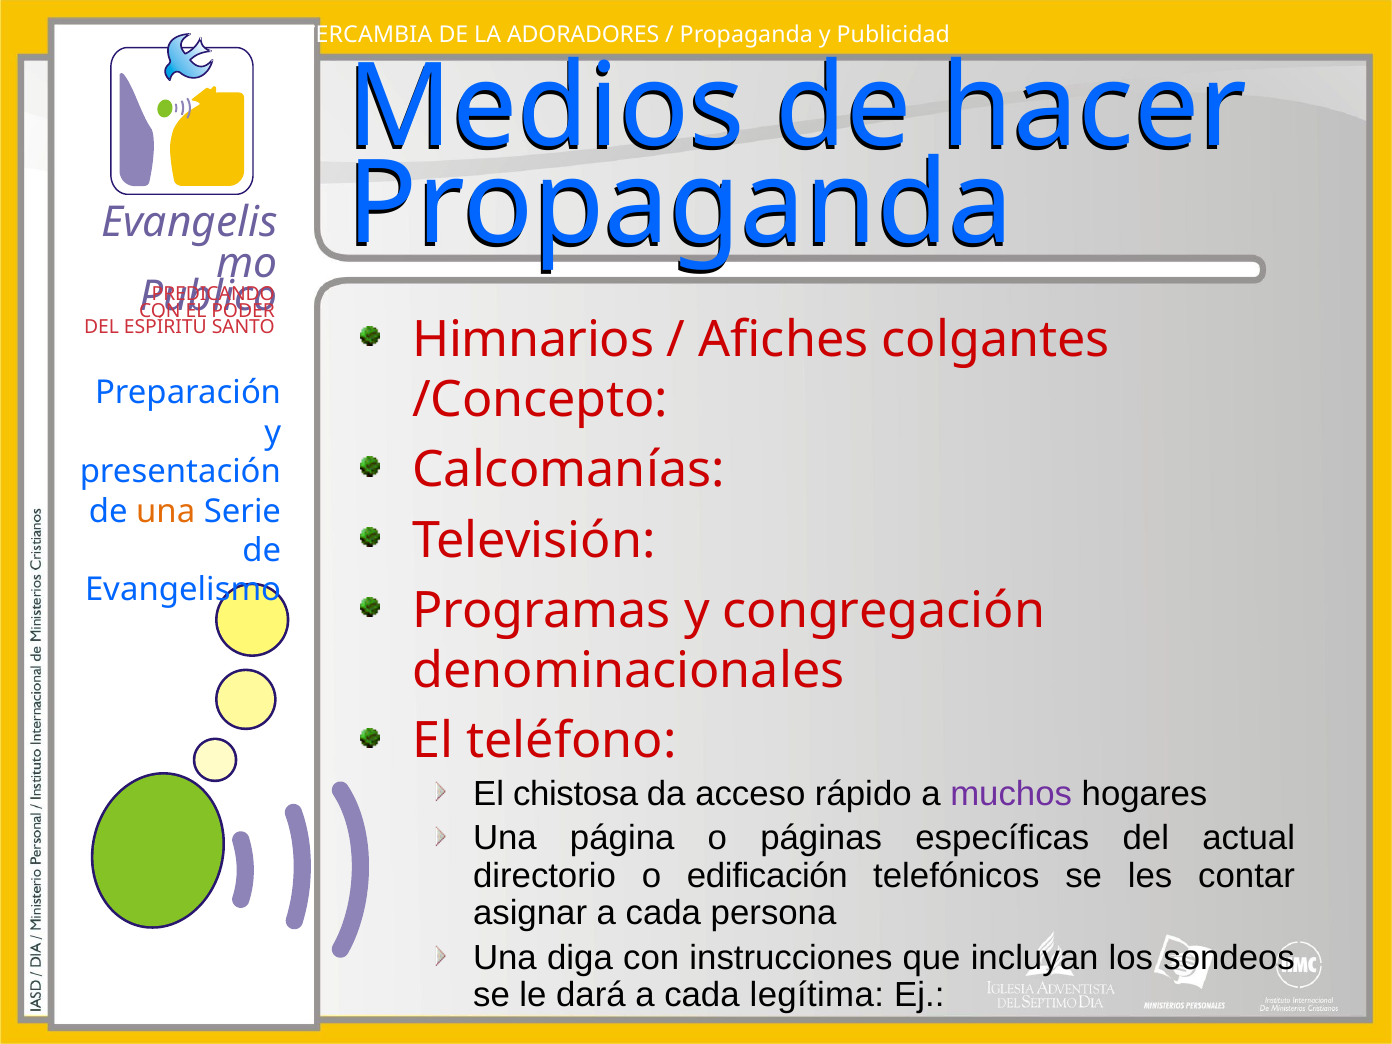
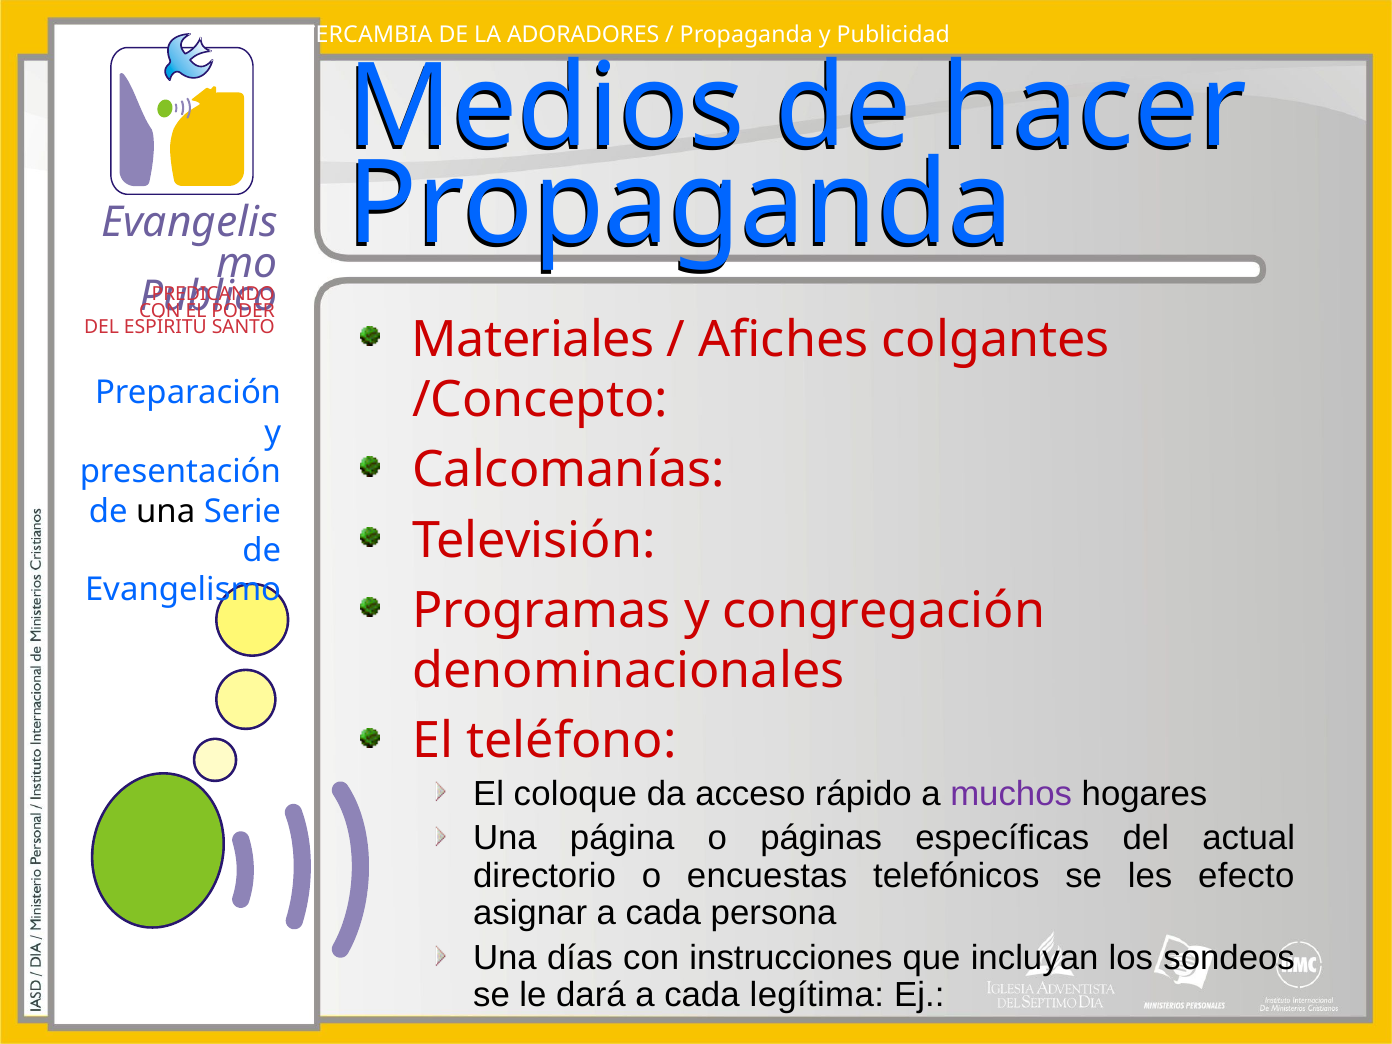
Himnarios: Himnarios -> Materiales
una at (166, 511) colour: orange -> black
chistosa: chistosa -> coloque
edificación: edificación -> encuestas
contar: contar -> efecto
diga: diga -> días
